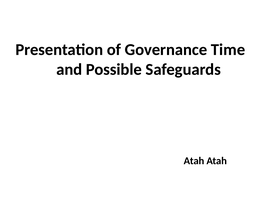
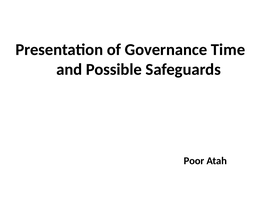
Atah at (194, 161): Atah -> Poor
